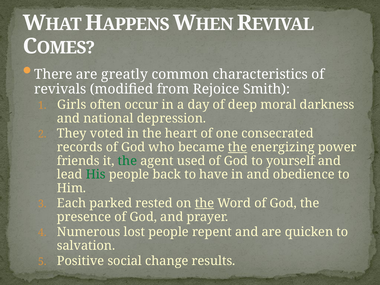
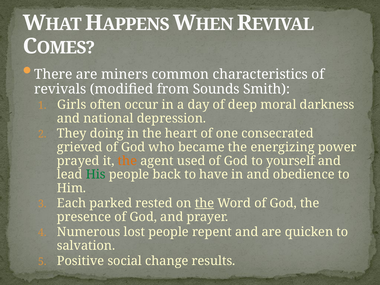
greatly: greatly -> miners
Rejoice: Rejoice -> Sounds
voted: voted -> doing
records: records -> grieved
the at (238, 147) underline: present -> none
friends: friends -> prayed
the at (127, 161) colour: green -> orange
